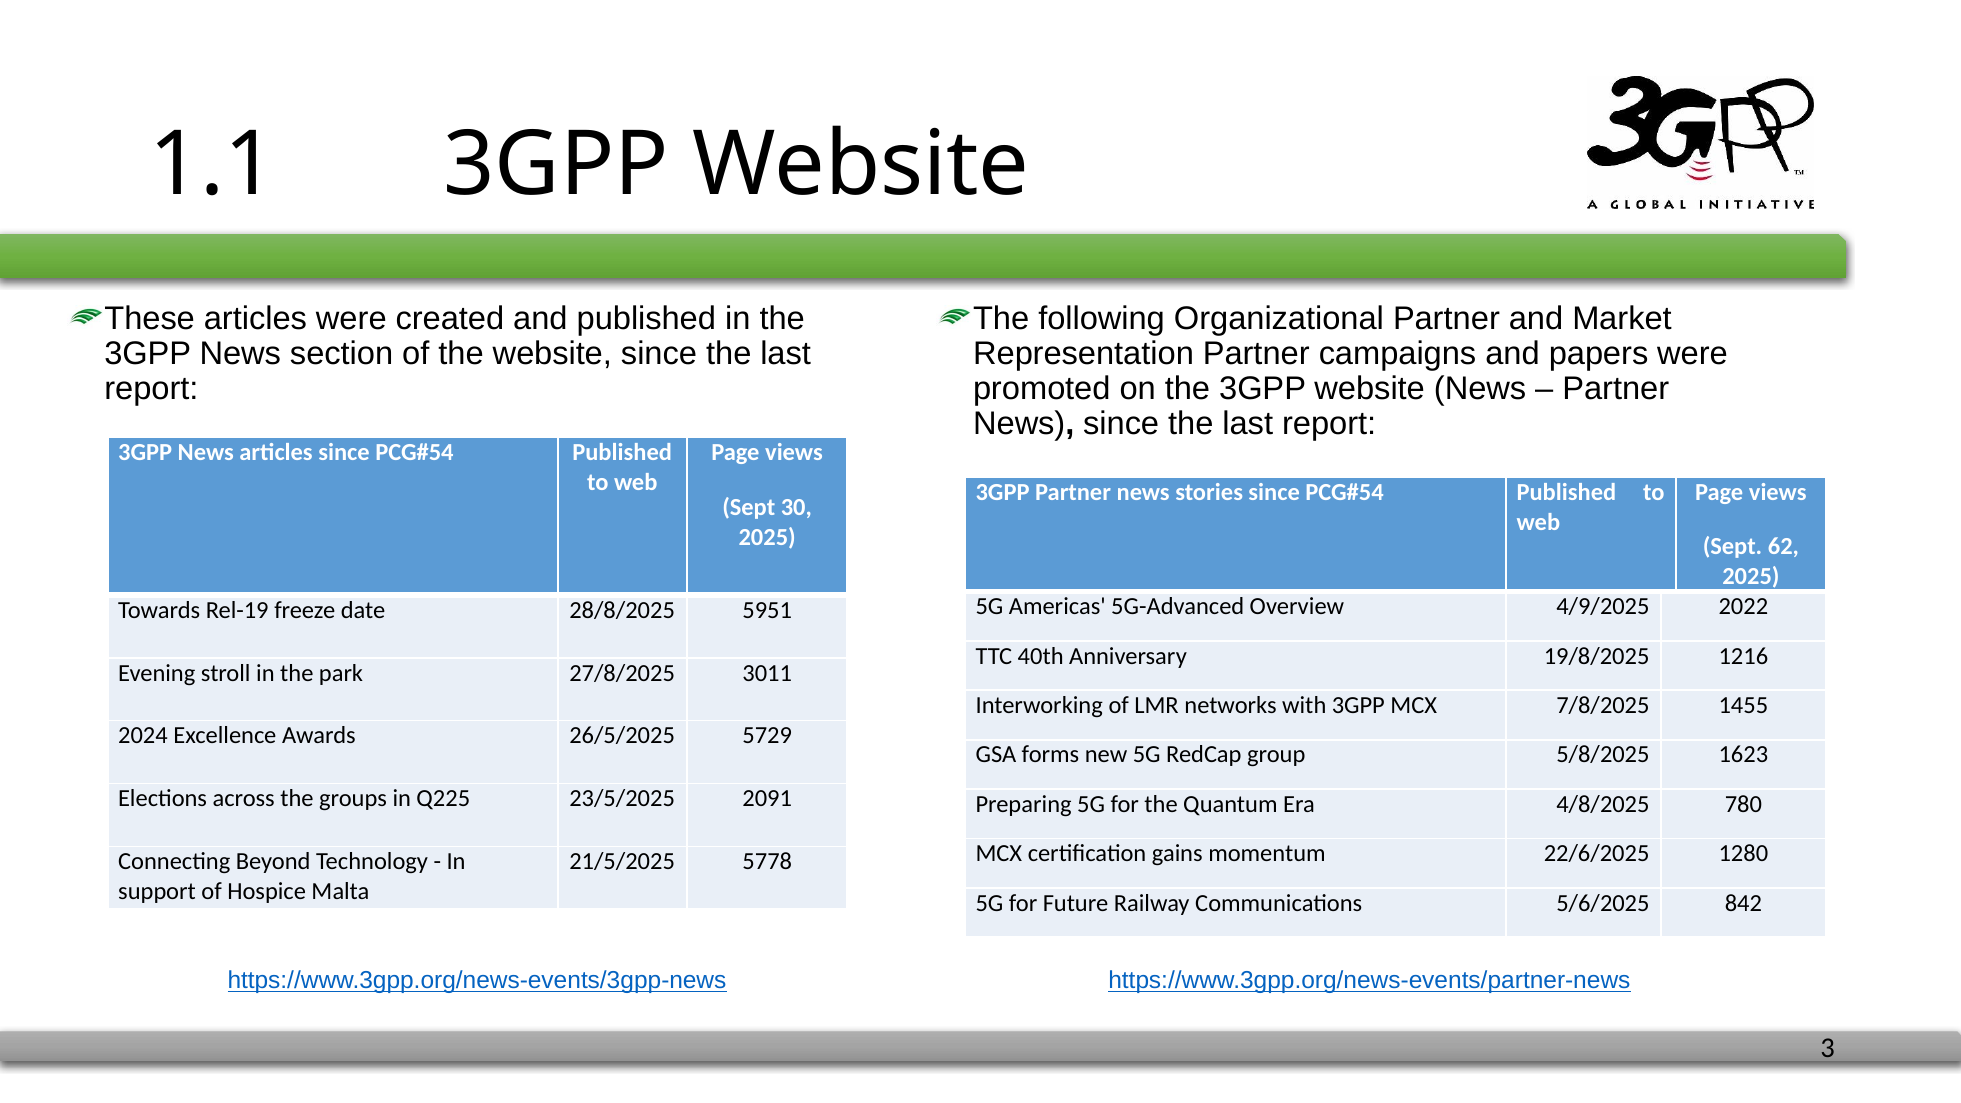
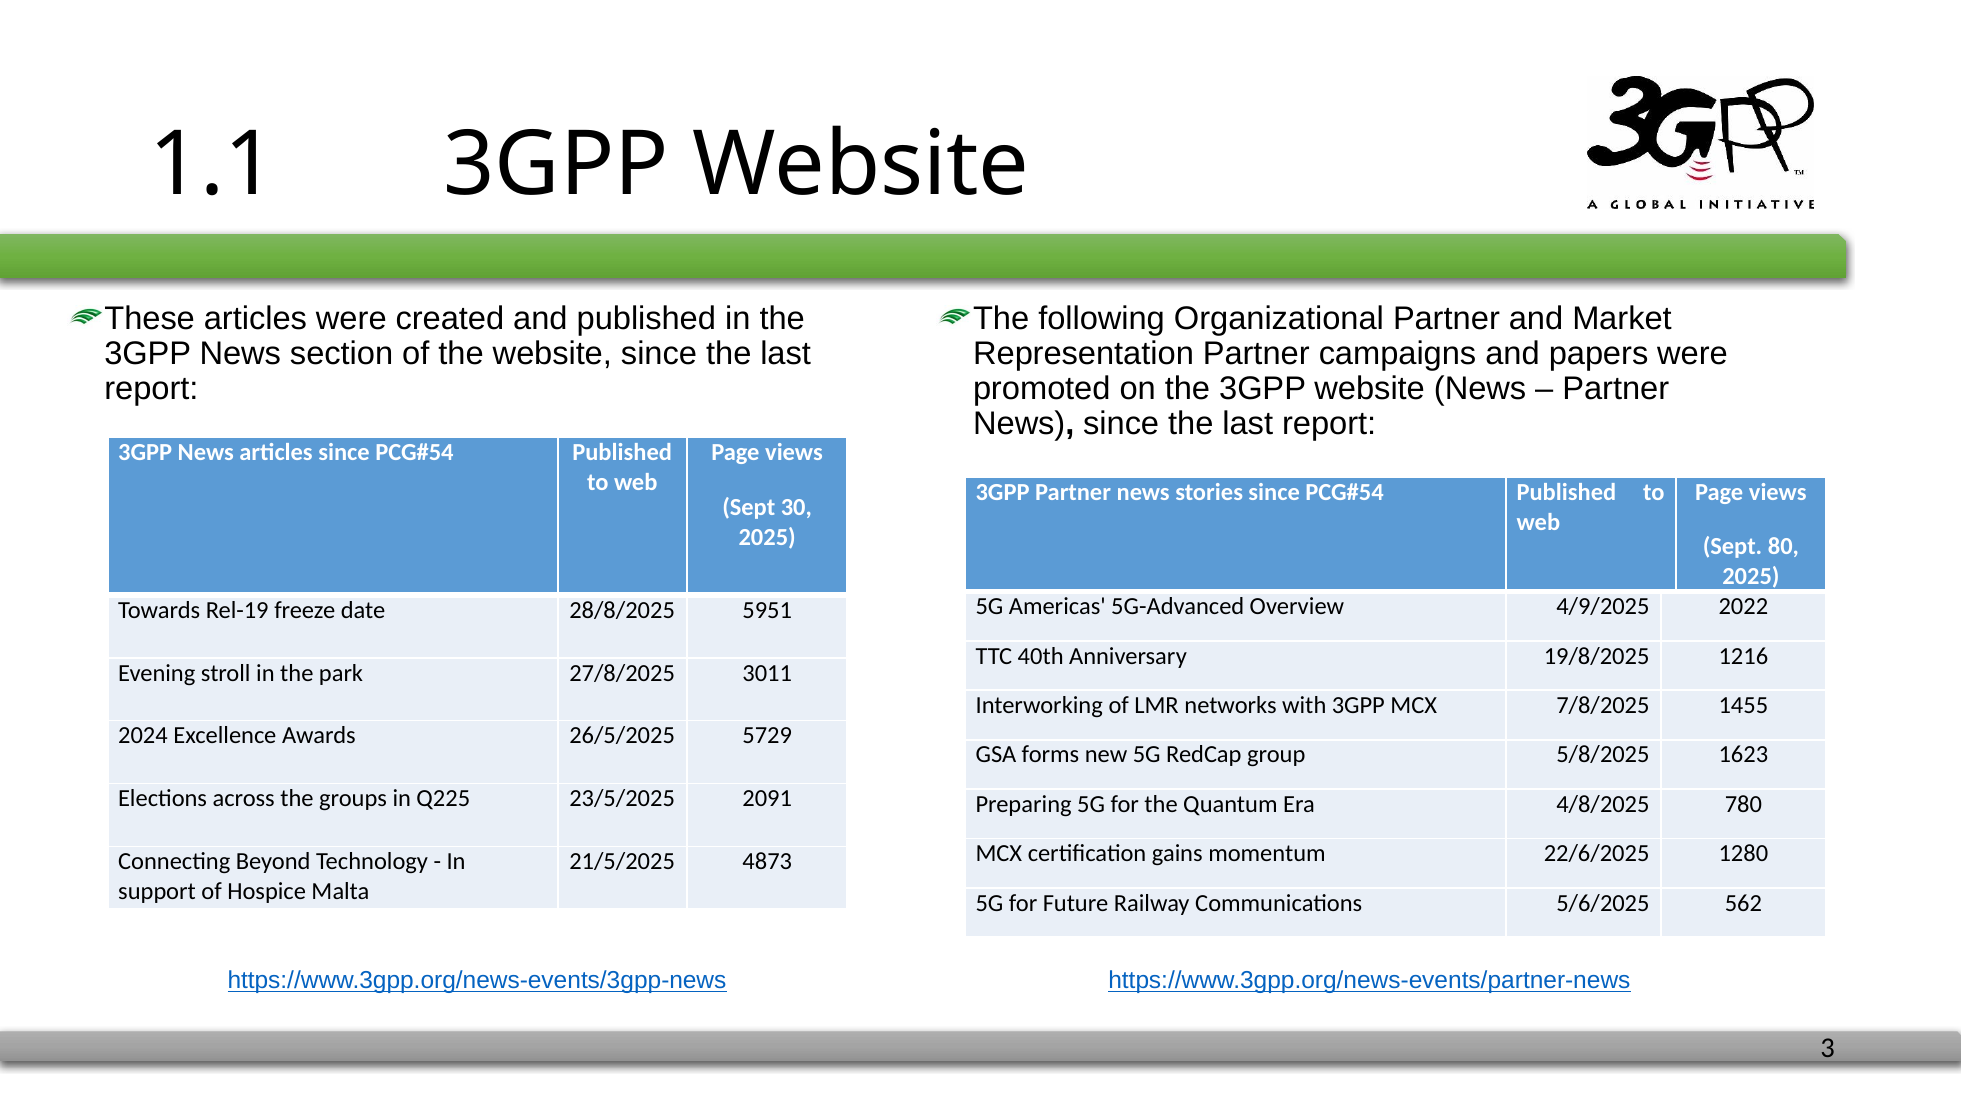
62: 62 -> 80
5778: 5778 -> 4873
842: 842 -> 562
